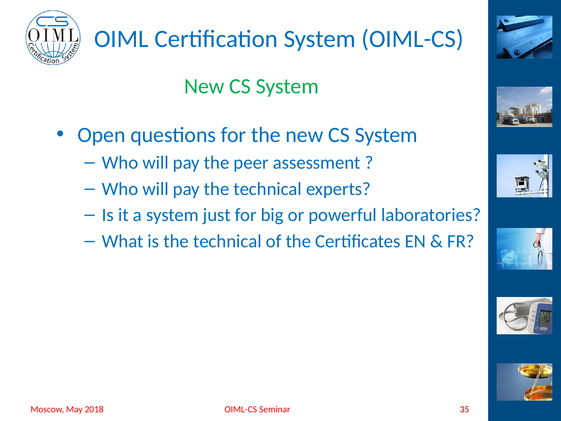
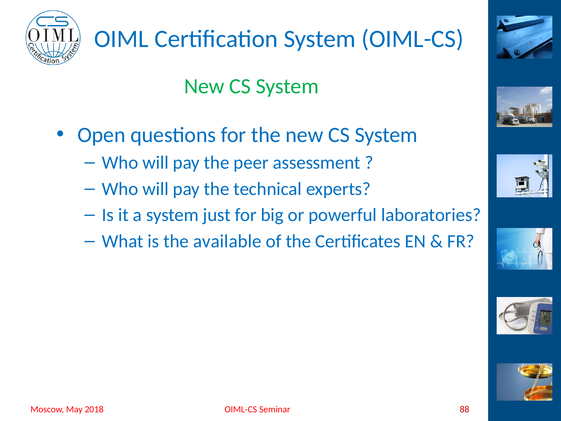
is the technical: technical -> available
35: 35 -> 88
